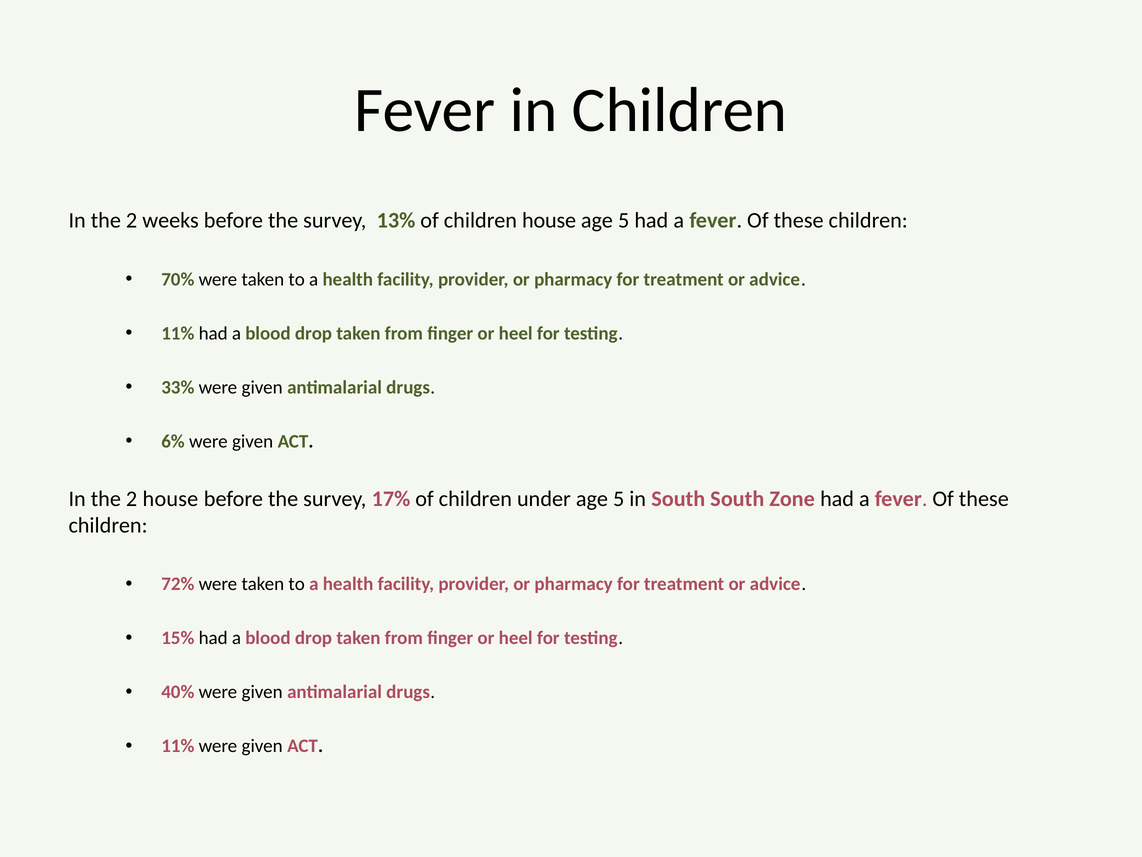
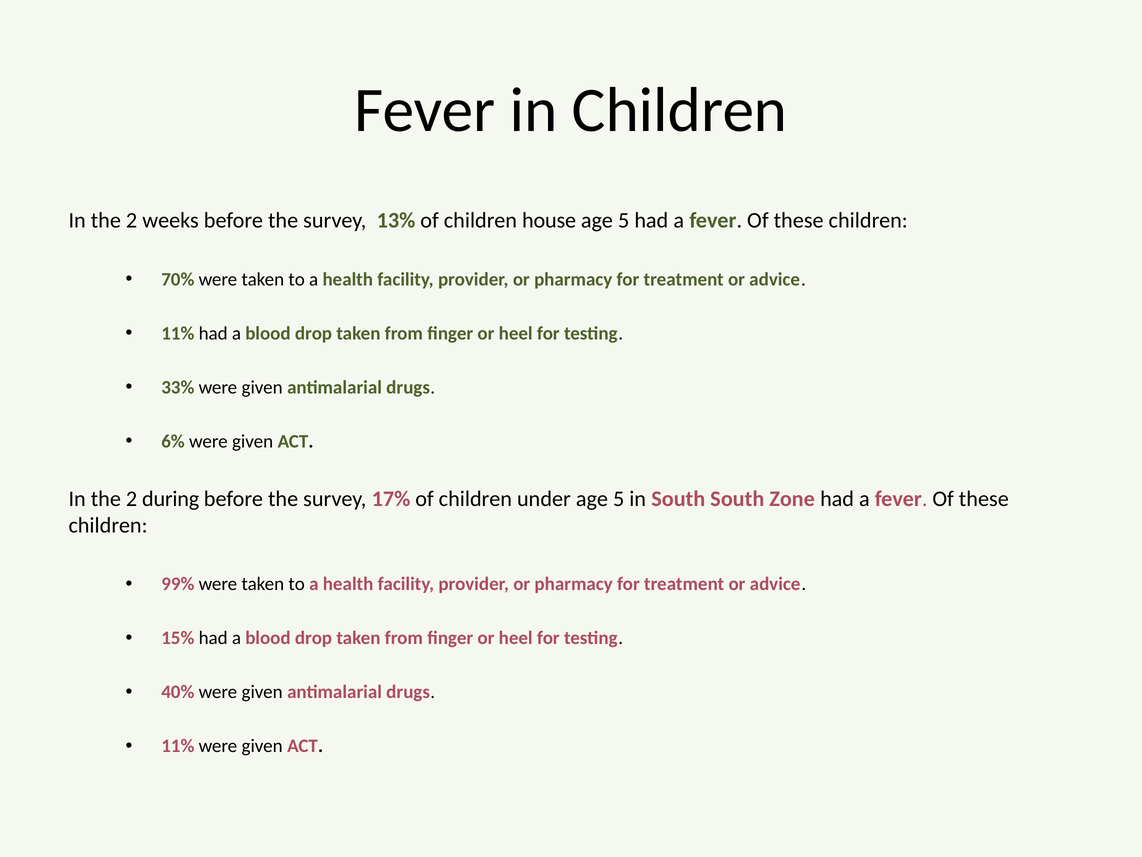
2 house: house -> during
72%: 72% -> 99%
